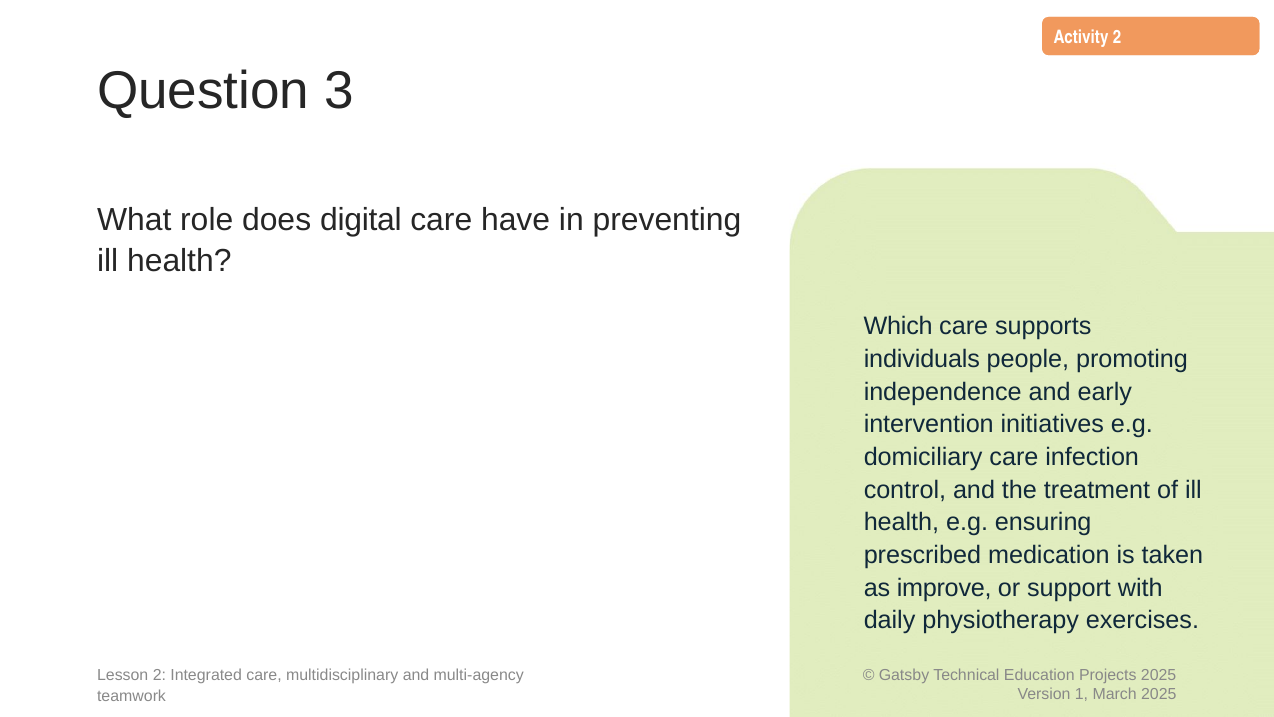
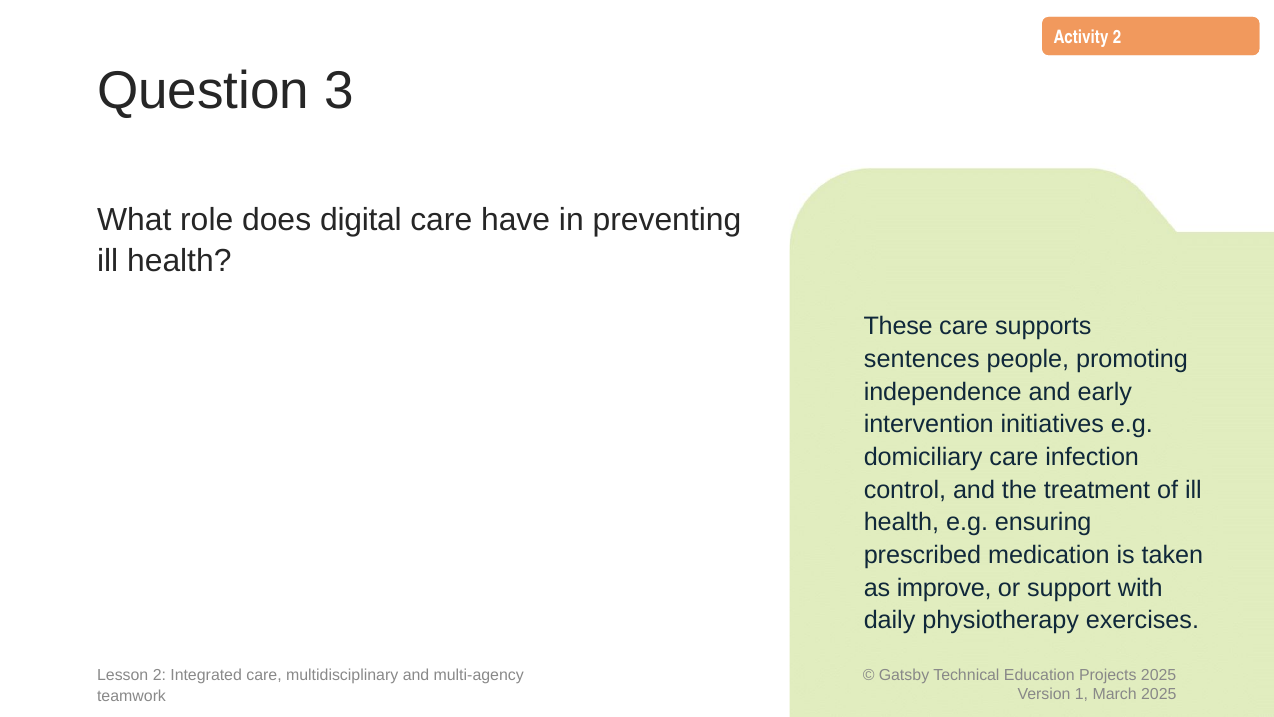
Which: Which -> These
individuals: individuals -> sentences
